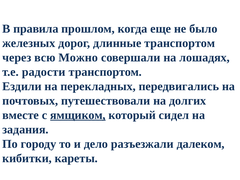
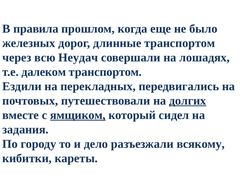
Можно: Можно -> Неудач
радости: радости -> далеком
долгих underline: none -> present
далеком: далеком -> всякому
